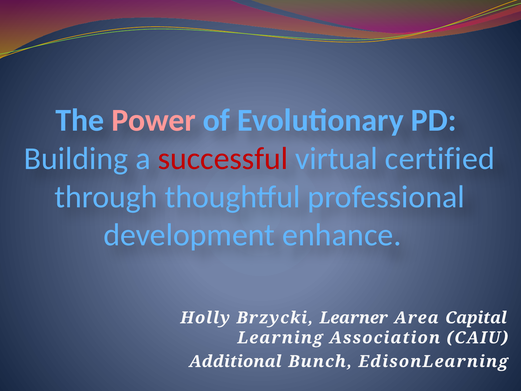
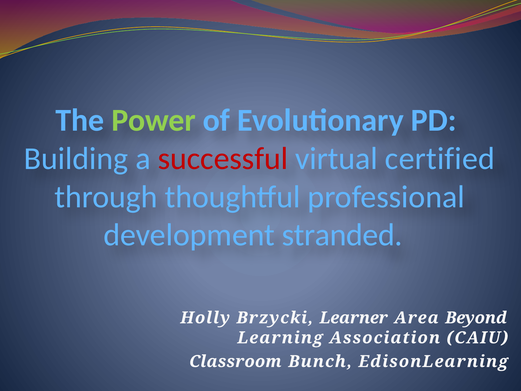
Power colour: pink -> light green
enhance: enhance -> stranded
Capital: Capital -> Beyond
Additional: Additional -> Classroom
